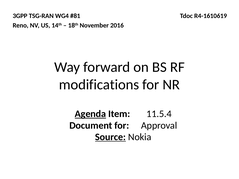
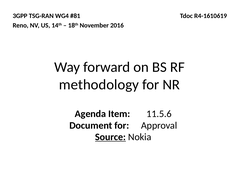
modifications: modifications -> methodology
Agenda underline: present -> none
11.5.4: 11.5.4 -> 11.5.6
